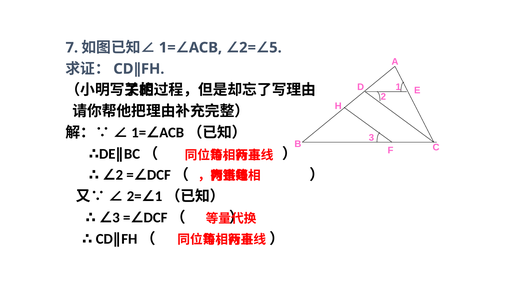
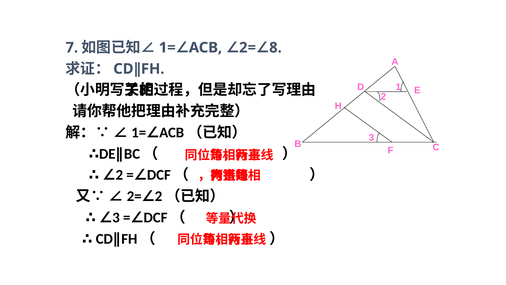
5: 5 -> 8
1 at (158, 196): 1 -> 2
